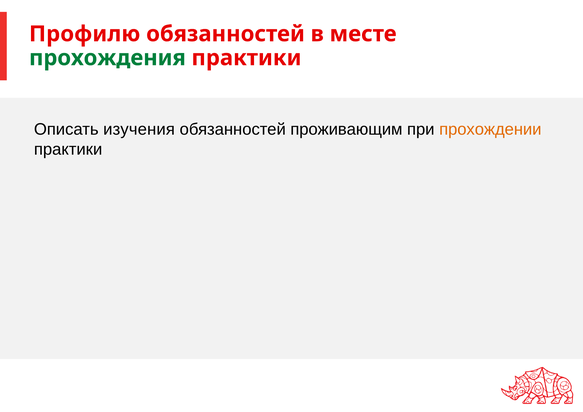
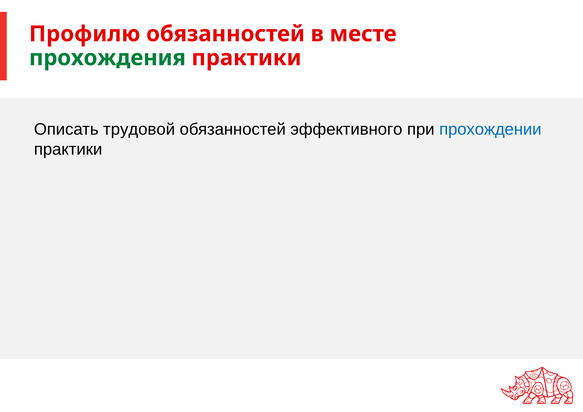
изучения: изучения -> трудовой
проживающим: проживающим -> эффективного
прохождении colour: orange -> blue
